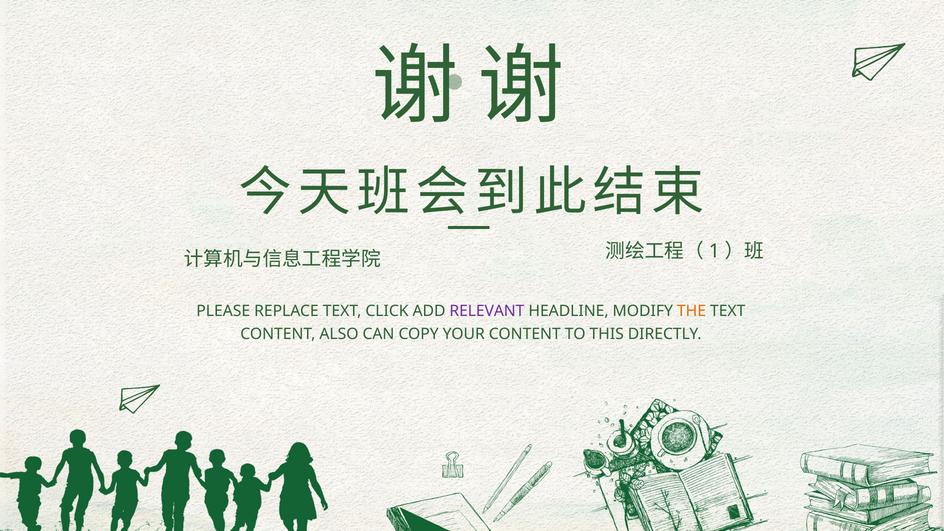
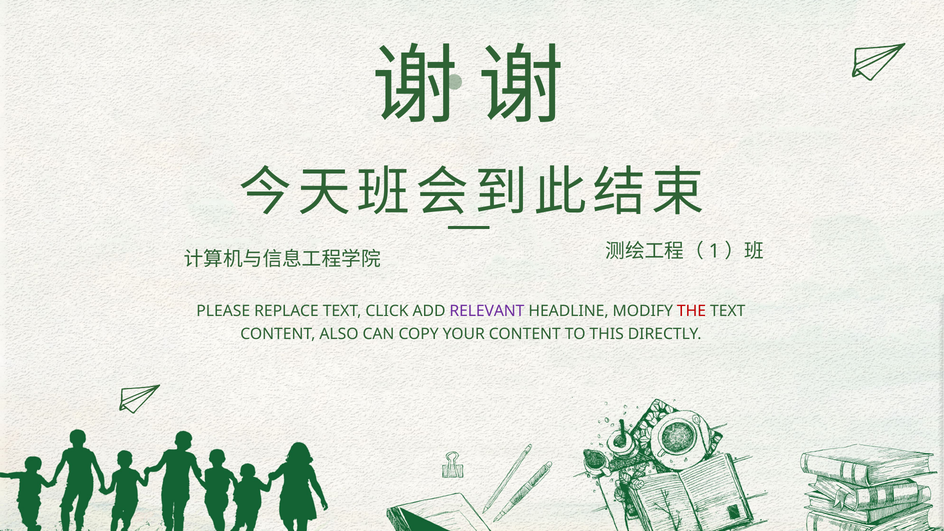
THE colour: orange -> red
